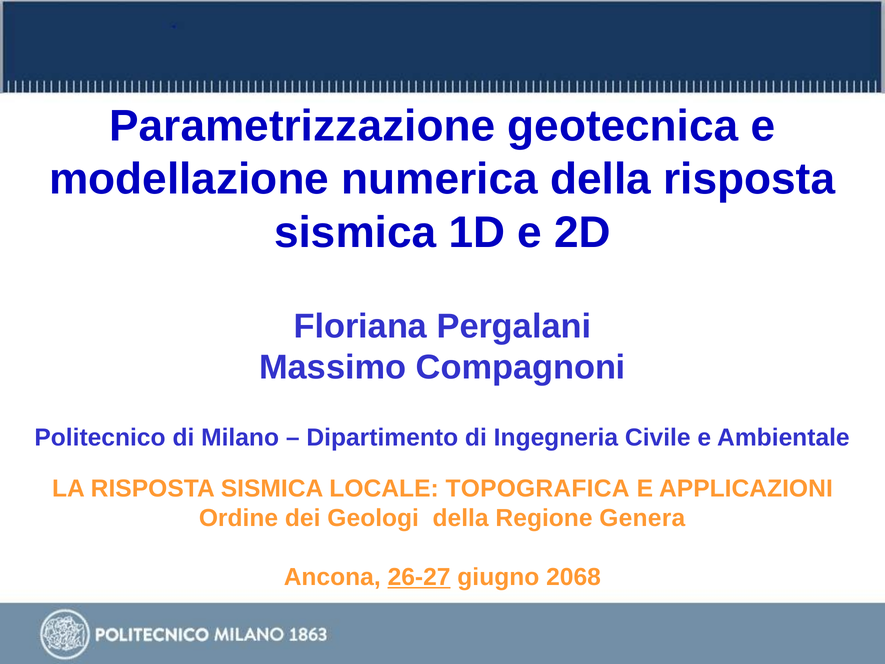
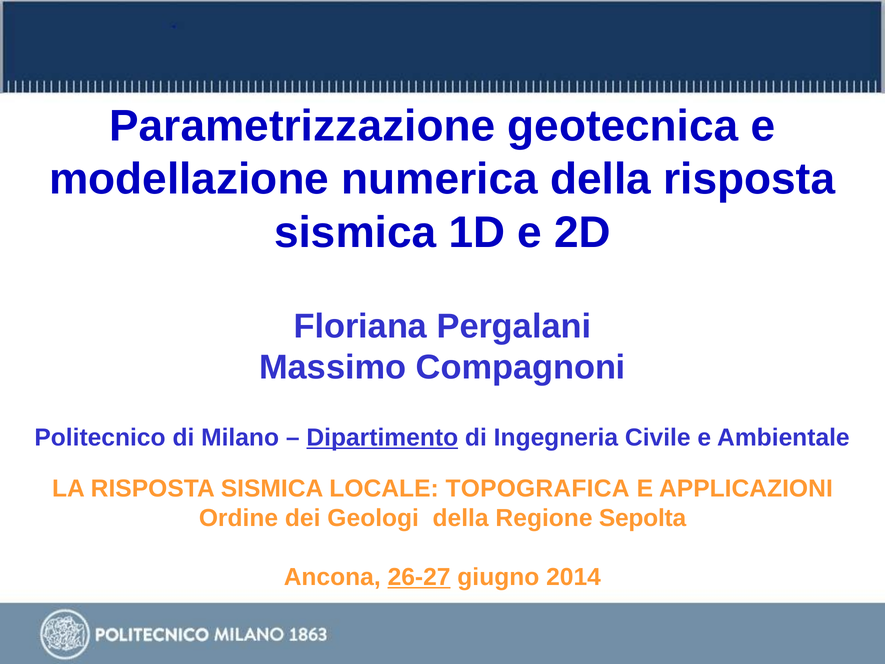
Dipartimento underline: none -> present
Genera: Genera -> Sepolta
2068: 2068 -> 2014
